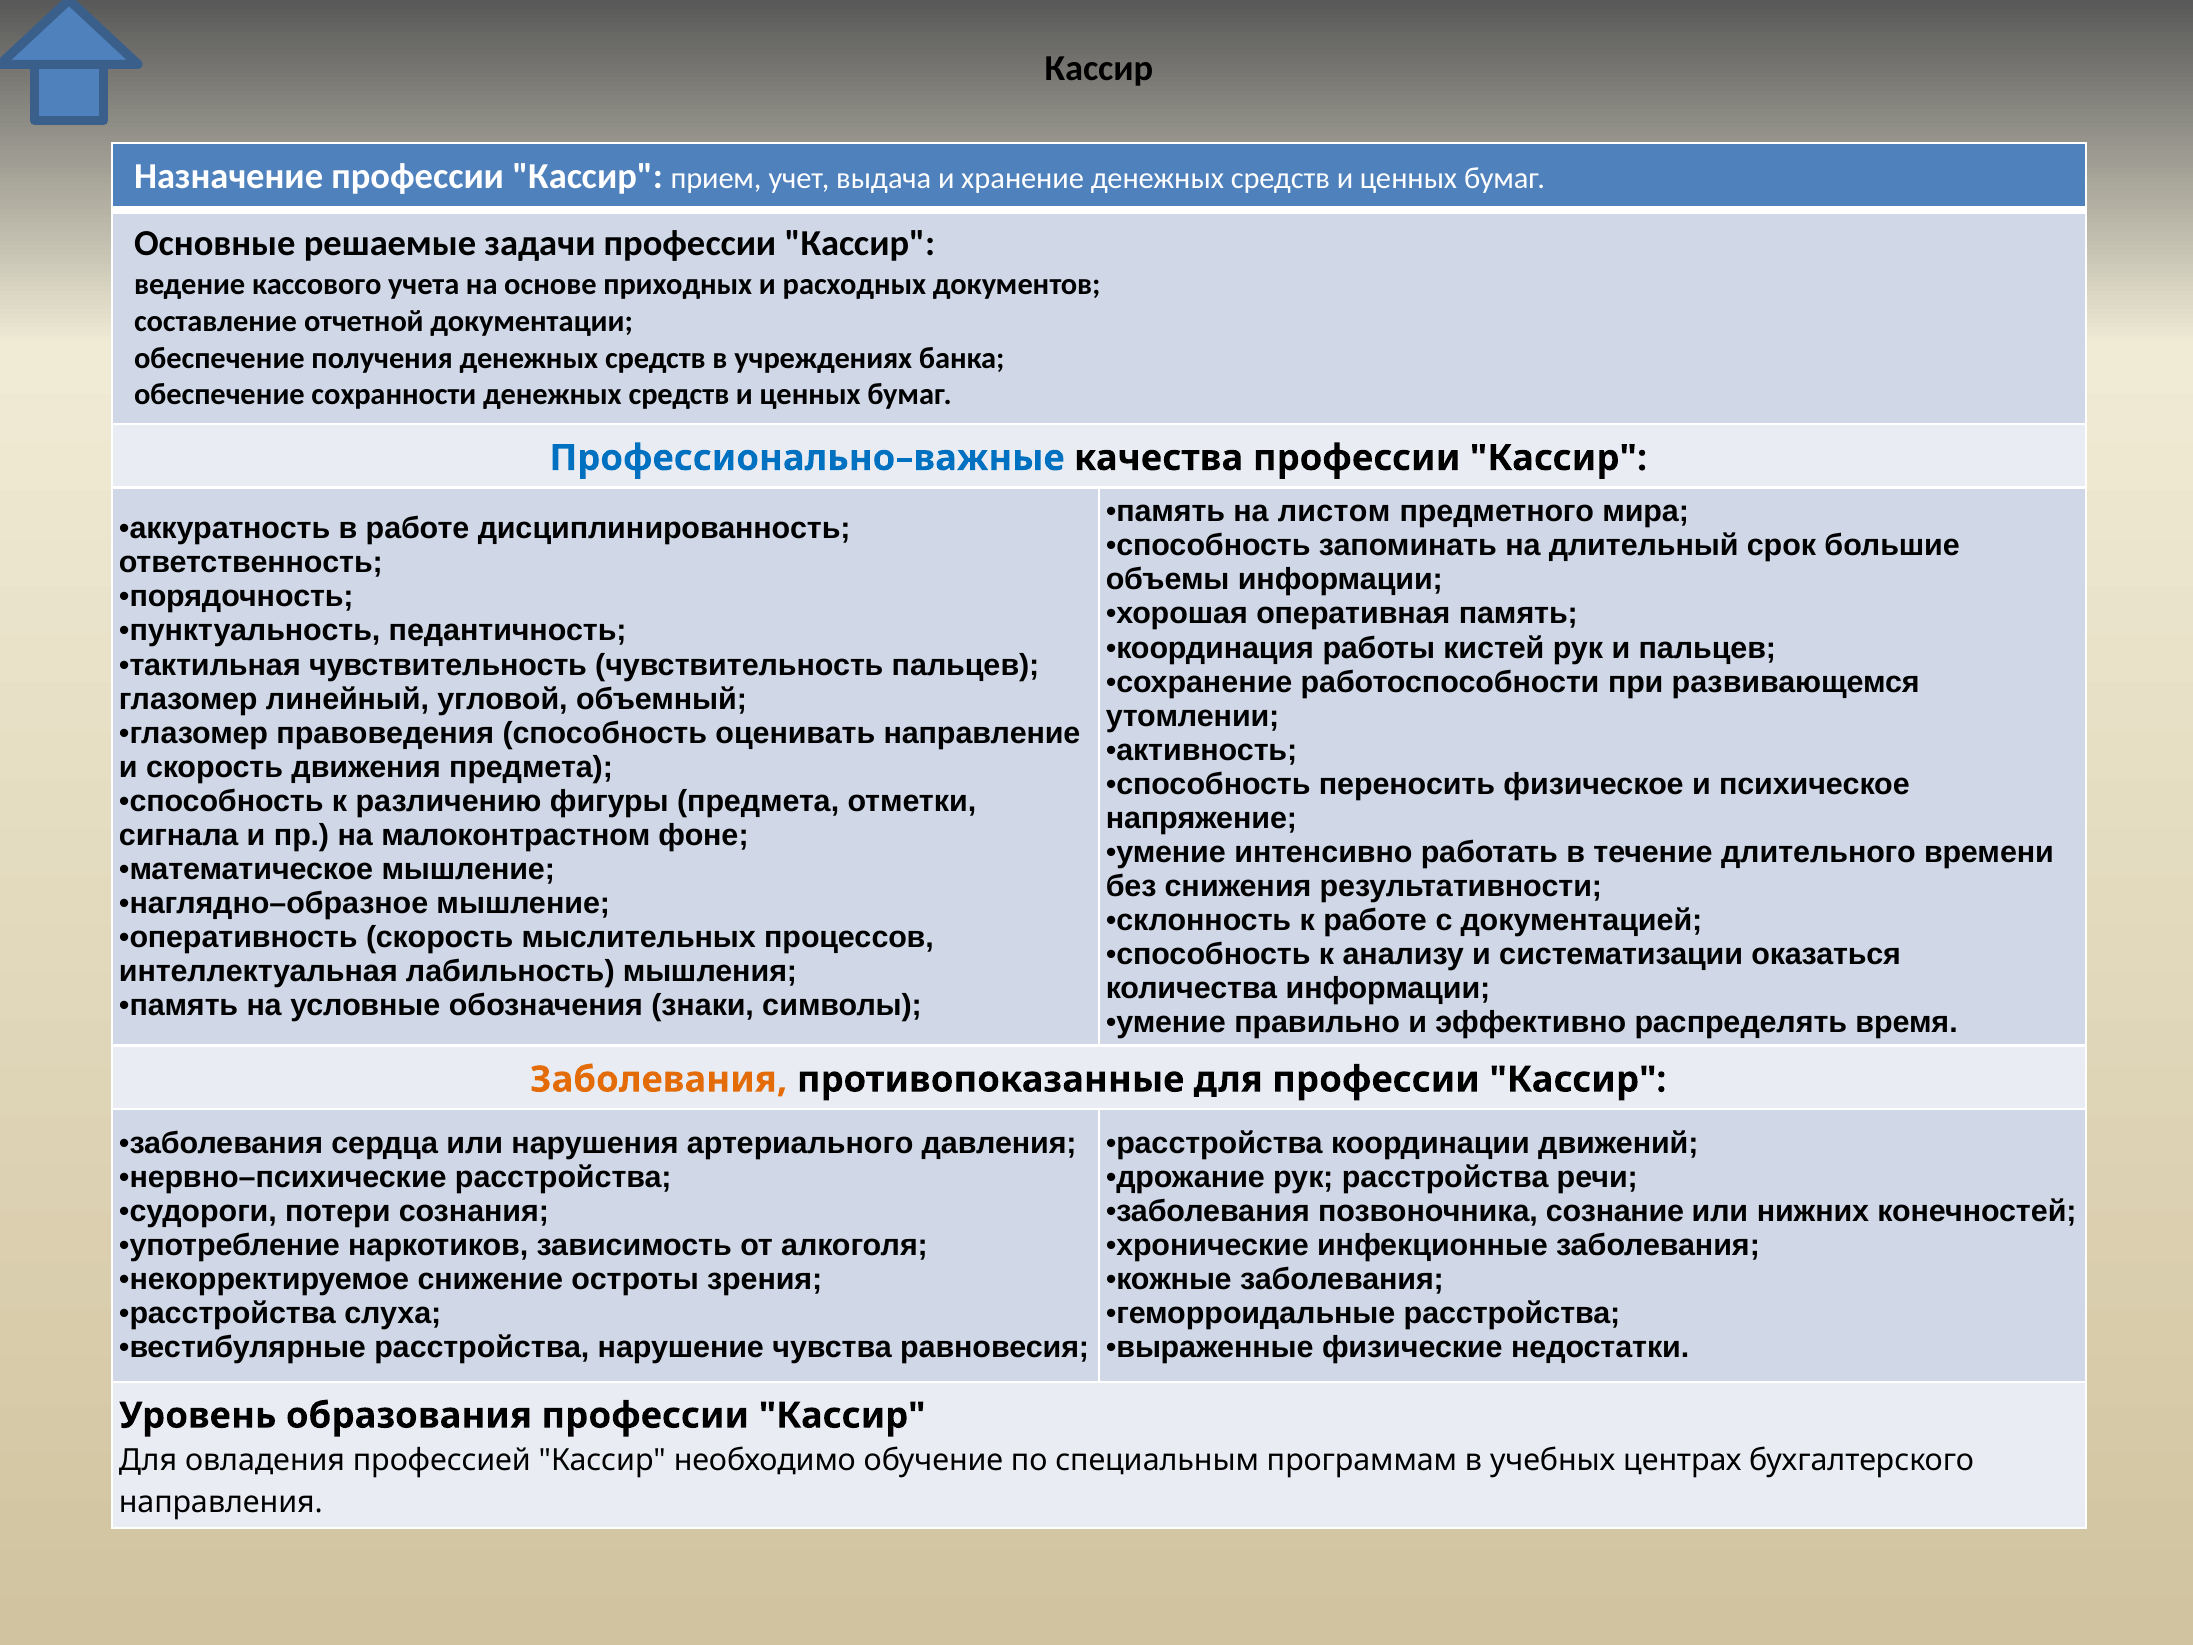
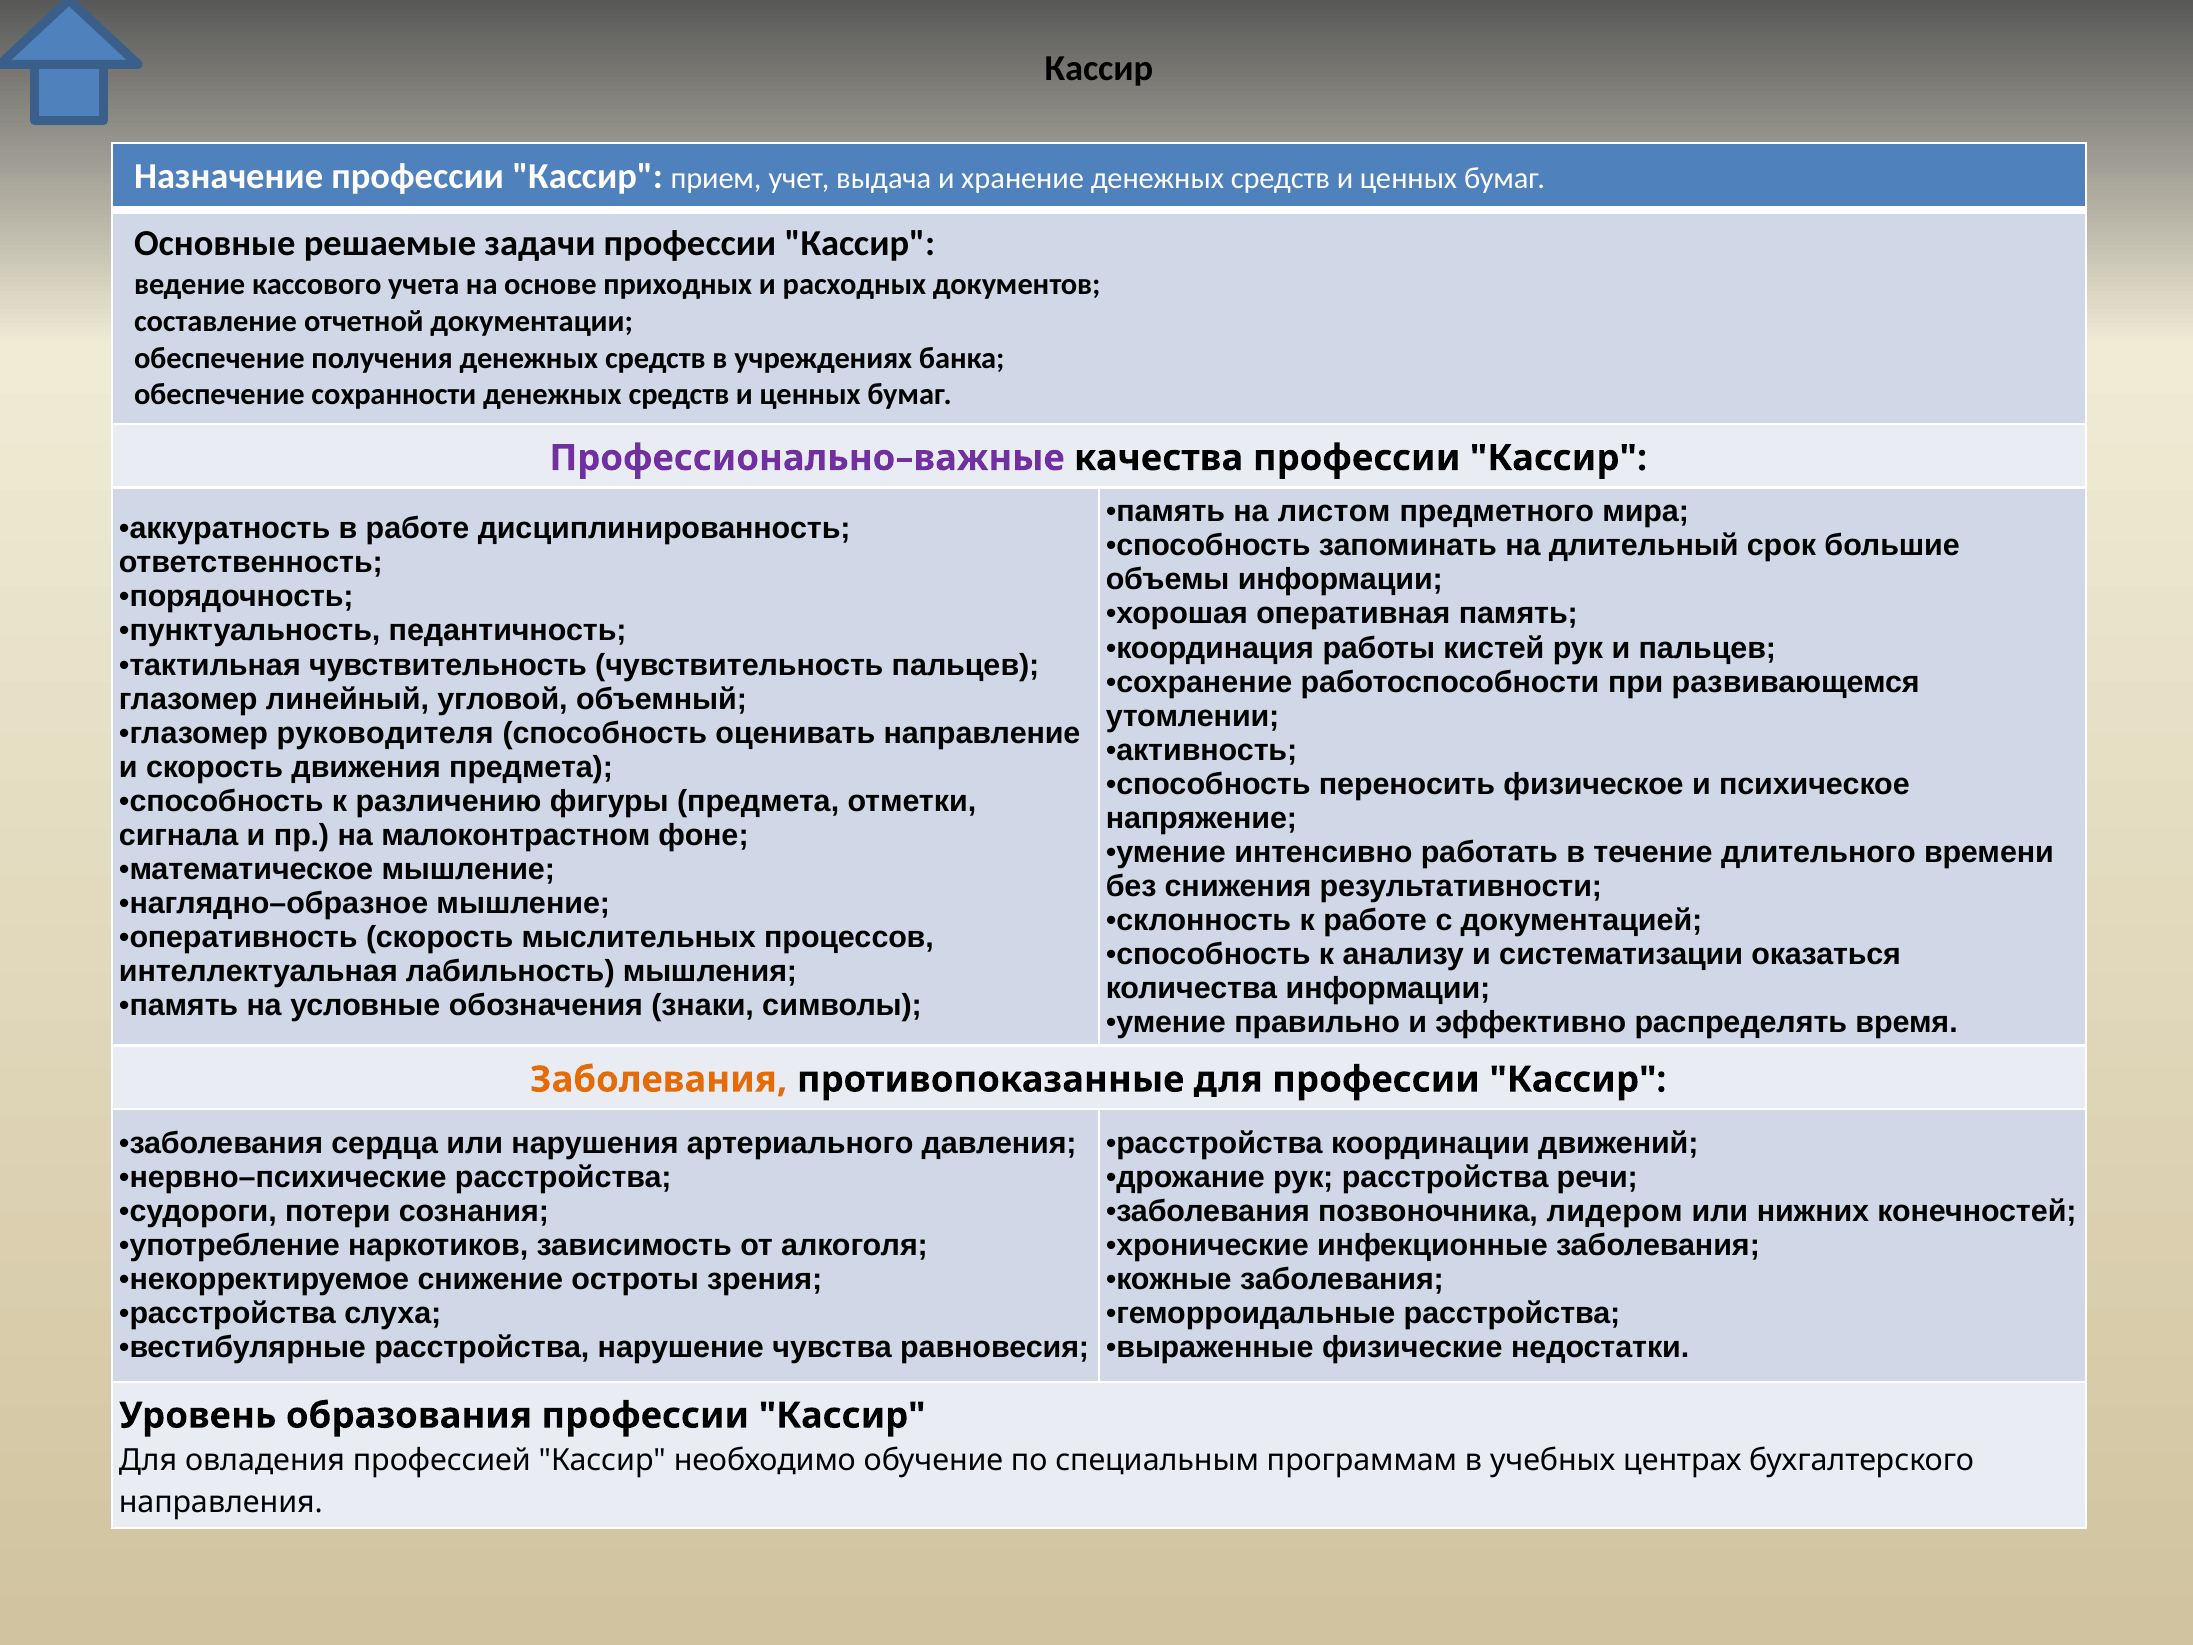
Профессионально–важные colour: blue -> purple
правоведения: правоведения -> руководителя
сознание: сознание -> лидером
